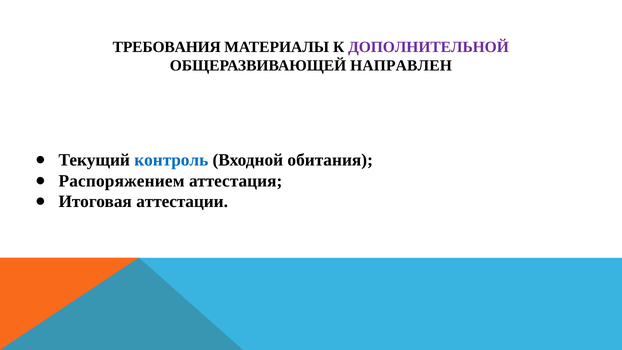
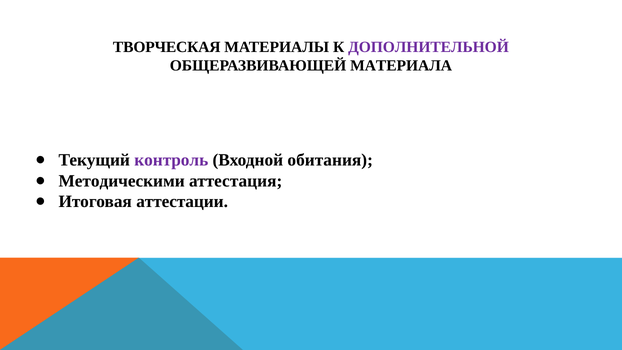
ТРЕБОВАНИЯ: ТРЕБОВАНИЯ -> ТВОРЧЕСКАЯ
НАПРАВЛЕН: НАПРАВЛЕН -> МАТЕРИАЛА
контроль colour: blue -> purple
Распоряжением: Распоряжением -> Методическими
